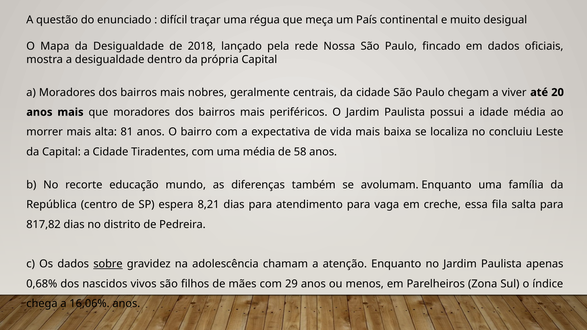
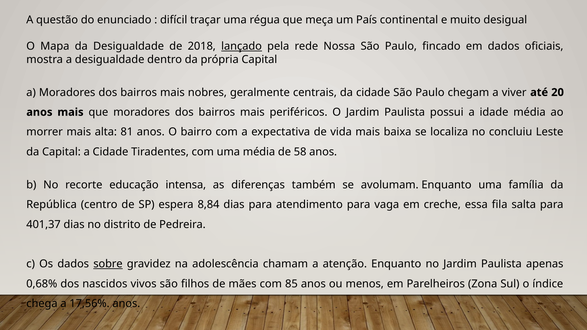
lançado underline: none -> present
mundo: mundo -> intensa
8,21: 8,21 -> 8,84
817,82: 817,82 -> 401,37
29: 29 -> 85
16,06%: 16,06% -> 17,56%
